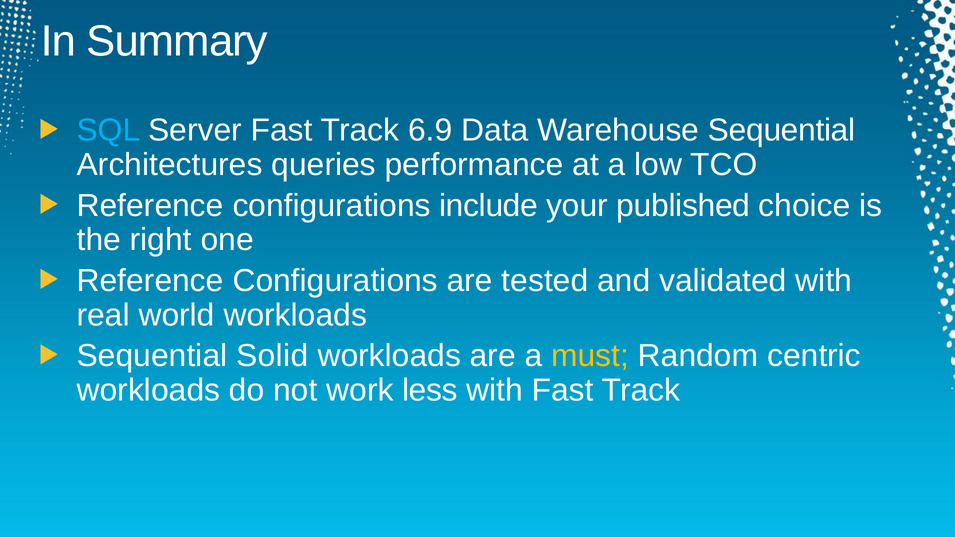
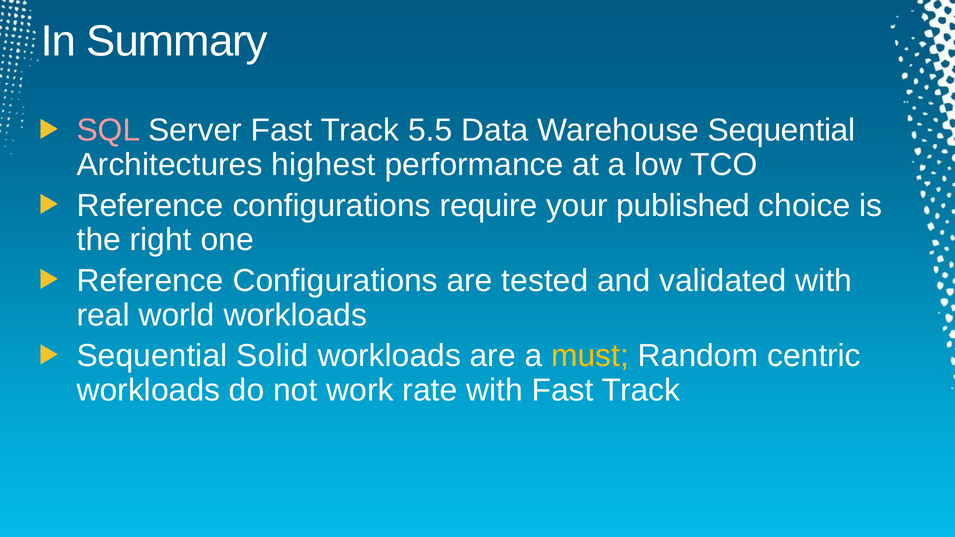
SQL colour: light blue -> pink
6.9: 6.9 -> 5.5
queries: queries -> highest
include: include -> require
less: less -> rate
